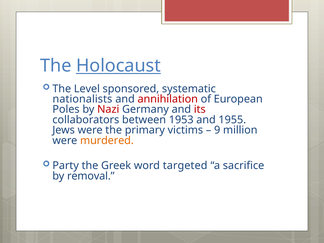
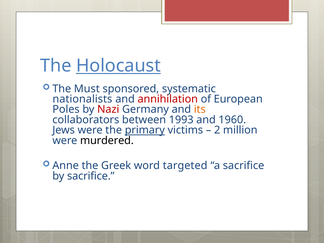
Level: Level -> Must
its colour: red -> orange
1953: 1953 -> 1993
1955: 1955 -> 1960
primary underline: none -> present
9: 9 -> 2
murdered colour: orange -> black
Party: Party -> Anne
by removal: removal -> sacrifice
